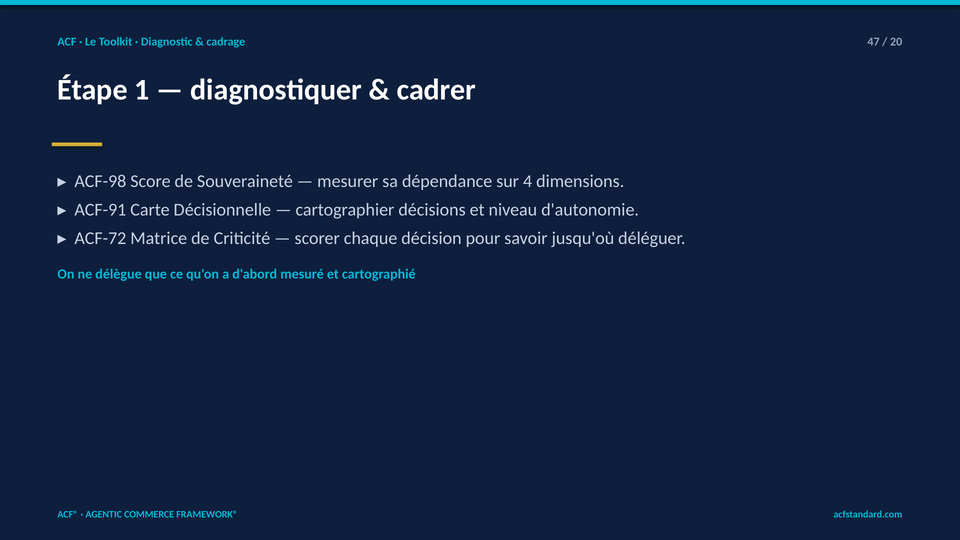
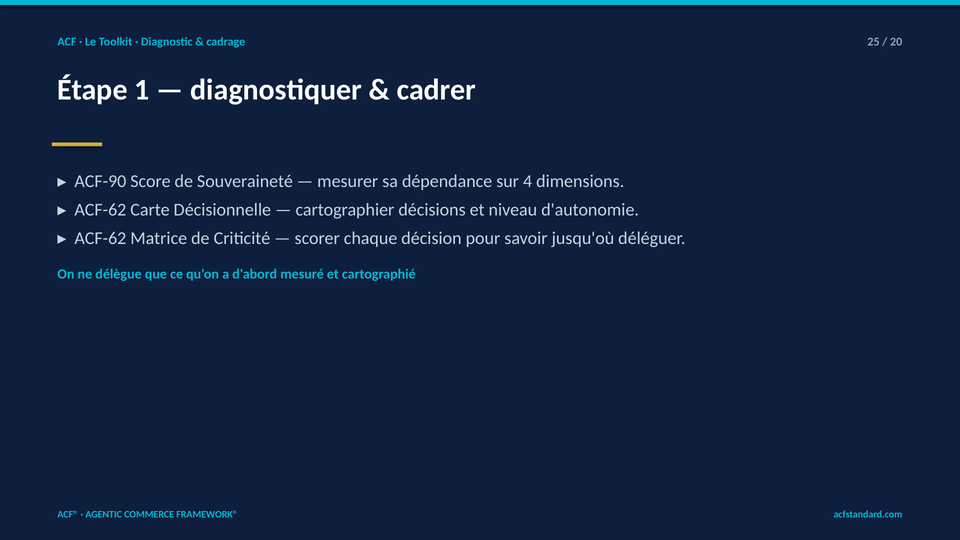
47: 47 -> 25
ACF-98: ACF-98 -> ACF-90
ACF-91 at (100, 210): ACF-91 -> ACF-62
ACF-72 at (100, 238): ACF-72 -> ACF-62
